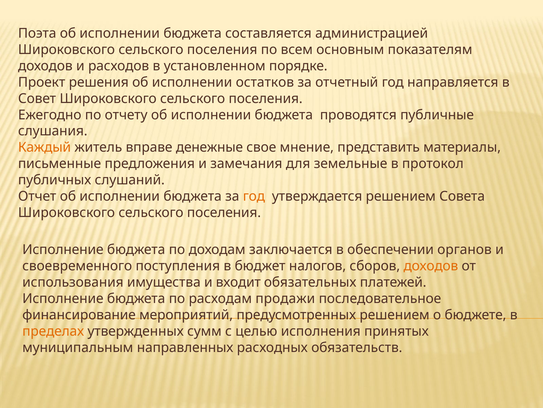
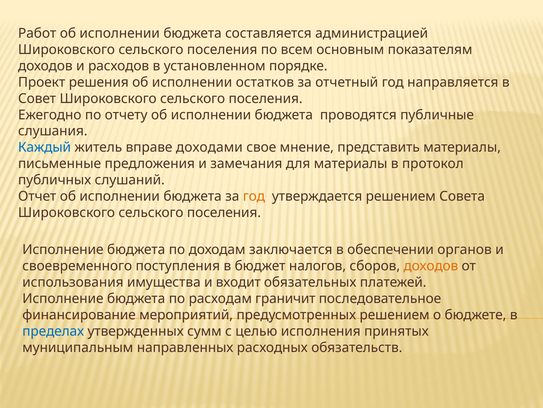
Поэта: Поэта -> Работ
Каждый colour: orange -> blue
денежные: денежные -> доходами
для земельные: земельные -> материалы
продажи: продажи -> граничит
пределах colour: orange -> blue
